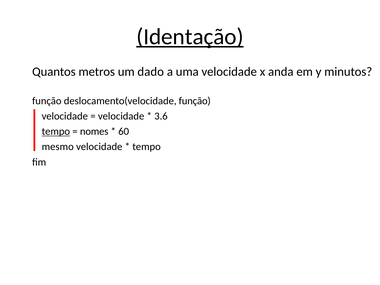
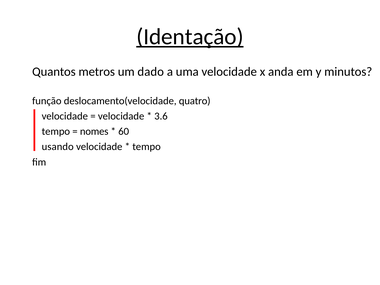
deslocamento(velocidade função: função -> quatro
tempo at (56, 131) underline: present -> none
mesmo: mesmo -> usando
